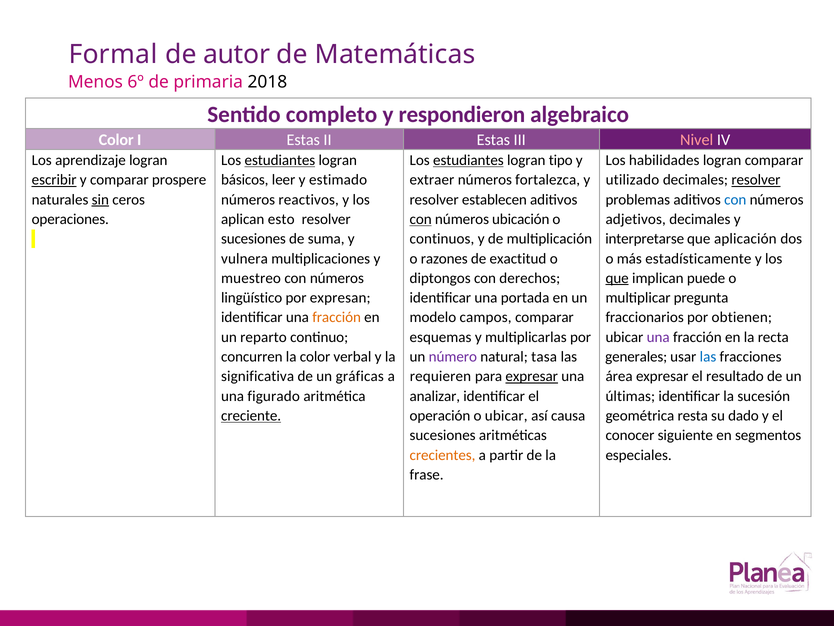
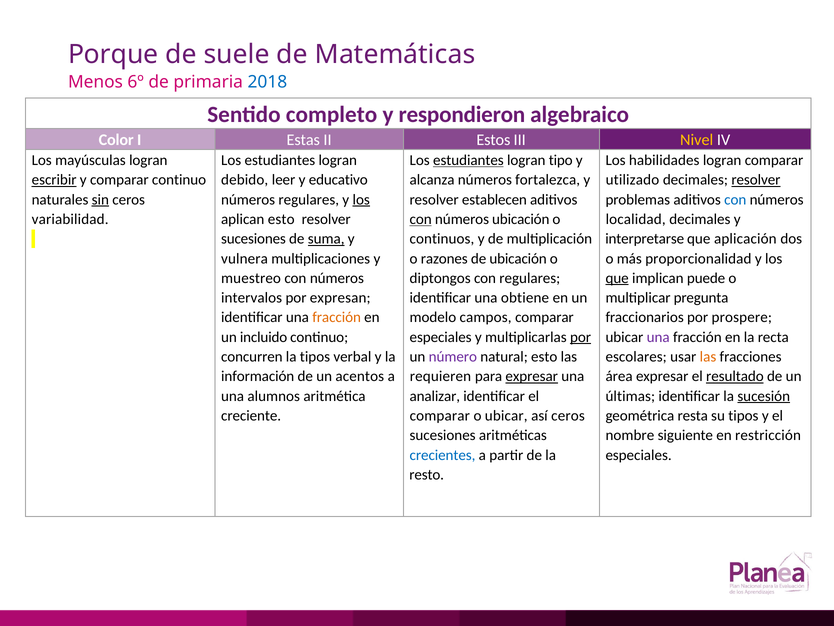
Formal: Formal -> Porque
autor: autor -> suele
2018 colour: black -> blue
II Estas: Estas -> Estos
Nivel colour: pink -> yellow
aprendizaje: aprendizaje -> mayúsculas
estudiantes at (280, 160) underline: present -> none
comparar prospere: prospere -> continuo
básicos: básicos -> debido
estimado: estimado -> educativo
extraer: extraer -> alcanza
números reactivos: reactivos -> regulares
los at (361, 199) underline: none -> present
operaciones: operaciones -> variabilidad
adjetivos: adjetivos -> localidad
suma underline: none -> present
de exactitud: exactitud -> ubicación
estadísticamente: estadísticamente -> proporcionalidad
con derechos: derechos -> regulares
lingüístico: lingüístico -> intervalos
portada: portada -> obtiene
obtienen: obtienen -> prospere
reparto: reparto -> incluido
esquemas at (441, 337): esquemas -> especiales
por at (581, 337) underline: none -> present
la color: color -> tipos
natural tasa: tasa -> esto
generales: generales -> escolares
las at (708, 357) colour: blue -> orange
significativa: significativa -> información
gráficas: gráficas -> acentos
resultado underline: none -> present
figurado: figurado -> alumnos
sucesión underline: none -> present
creciente underline: present -> none
operación at (440, 415): operación -> comparar
así causa: causa -> ceros
su dado: dado -> tipos
conocer: conocer -> nombre
segmentos: segmentos -> restricción
crecientes colour: orange -> blue
frase: frase -> resto
